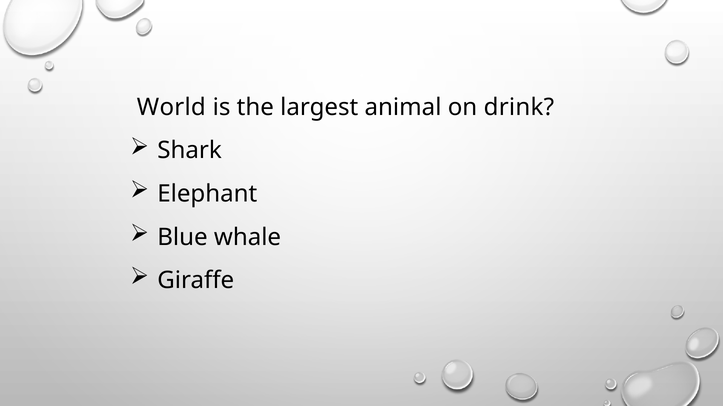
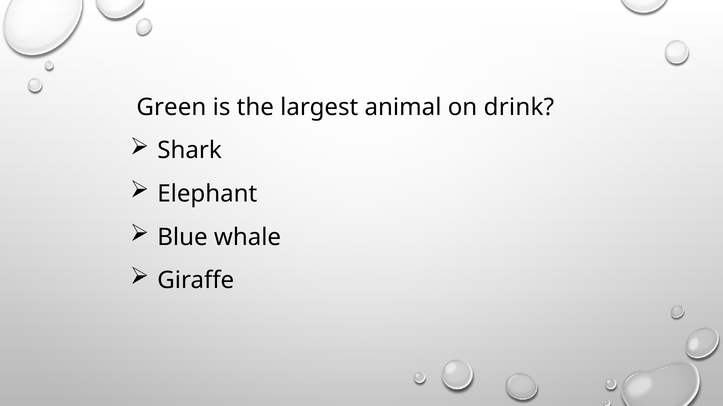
World: World -> Green
